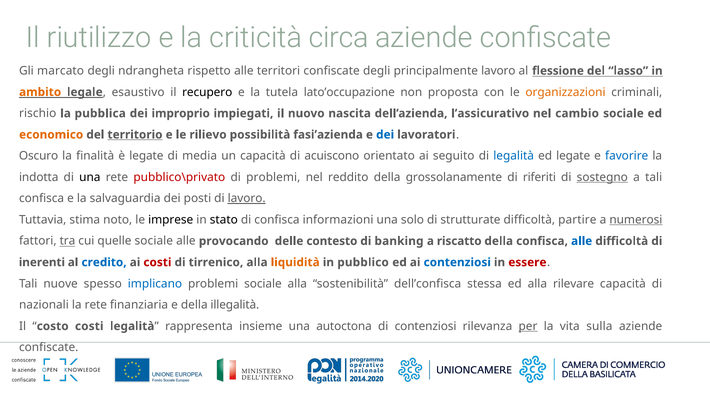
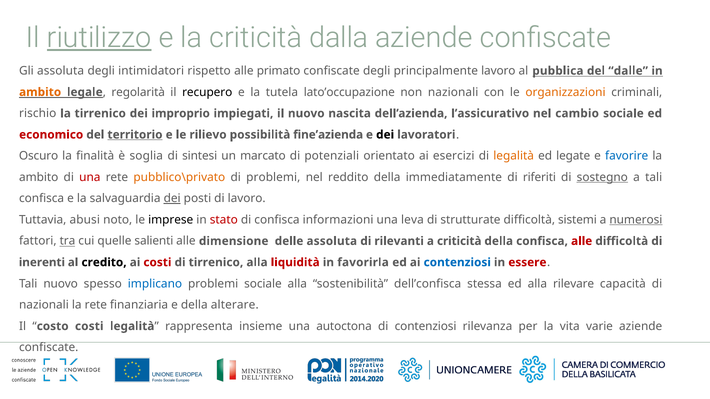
riutilizzo underline: none -> present
circa: circa -> dalla
Gli marcato: marcato -> assoluta
ndrangheta: ndrangheta -> intimidatori
territori: territori -> primato
flessione: flessione -> pubblica
lasso: lasso -> dalle
esaustivo: esaustivo -> regolarità
non proposta: proposta -> nazionali
la pubblica: pubblica -> tirrenico
economico colour: orange -> red
fasi’azienda: fasi’azienda -> fine’azienda
dei at (385, 135) colour: blue -> black
è legate: legate -> soglia
media: media -> sintesi
un capacità: capacità -> marcato
acuiscono: acuiscono -> potenziali
seguito: seguito -> esercizi
legalità at (514, 156) colour: blue -> orange
indotta at (39, 177): indotta -> ambito
una at (90, 177) colour: black -> red
pubblico\privato colour: red -> orange
grossolanamente: grossolanamente -> immediatamente
dei at (172, 199) underline: none -> present
lavoro at (247, 199) underline: present -> none
stima: stima -> abusi
stato colour: black -> red
solo: solo -> leva
partire: partire -> sistemi
quelle sociale: sociale -> salienti
provocando: provocando -> dimensione
delle contesto: contesto -> assoluta
banking: banking -> rilevanti
a riscatto: riscatto -> criticità
alle at (582, 241) colour: blue -> red
credito colour: blue -> black
liquidità colour: orange -> red
pubblico: pubblico -> favorirla
Tali nuove: nuove -> nuovo
illegalità: illegalità -> alterare
per underline: present -> none
sulla: sulla -> varie
